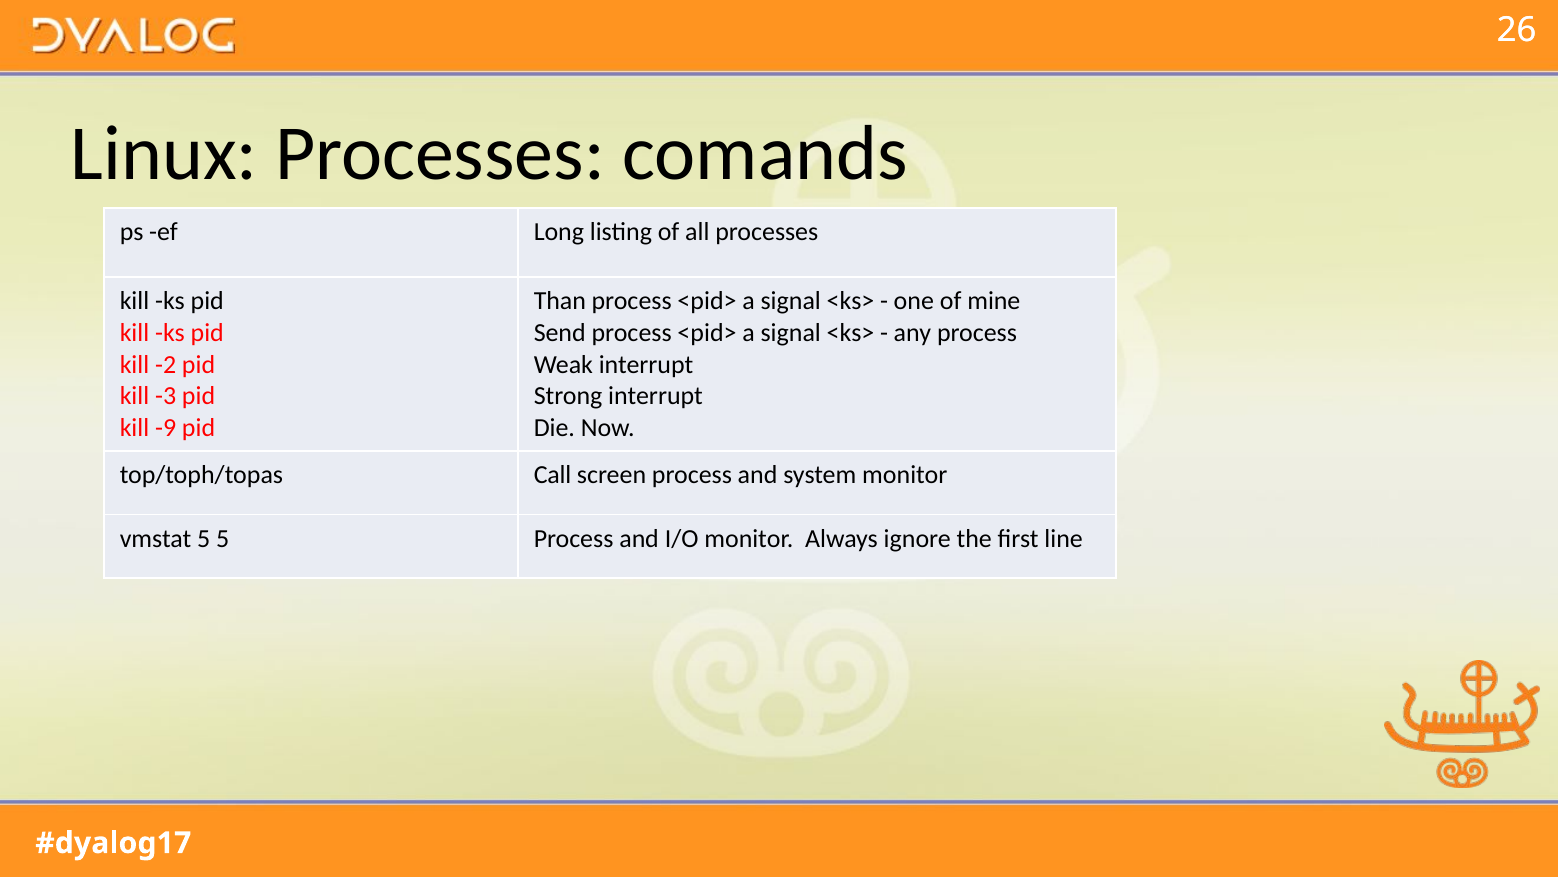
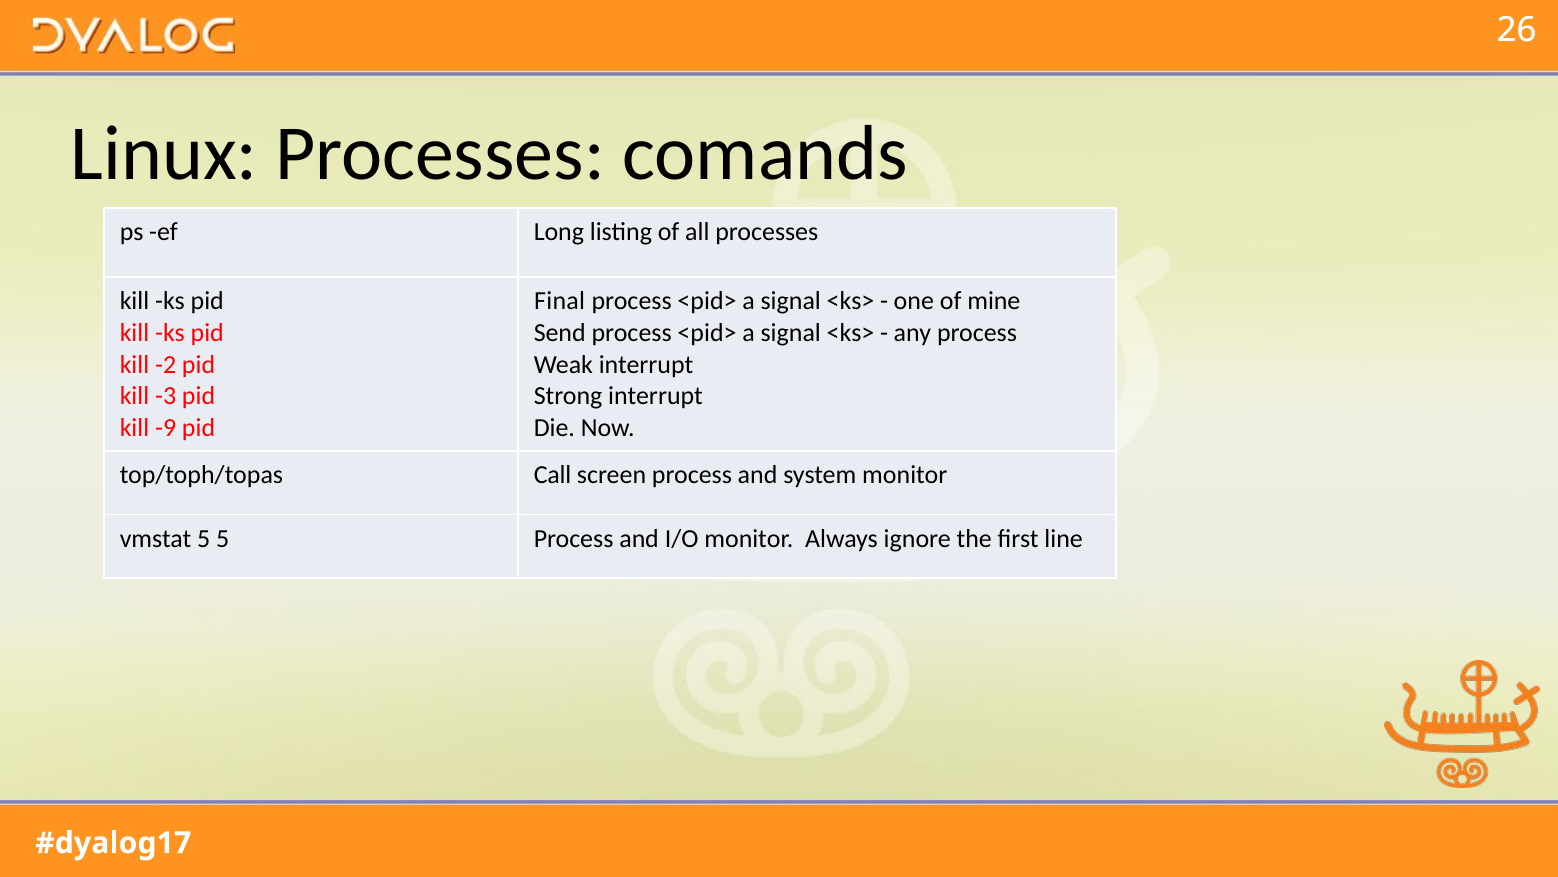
Than: Than -> Final
